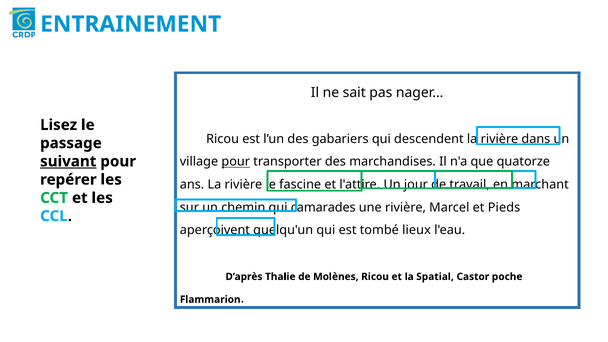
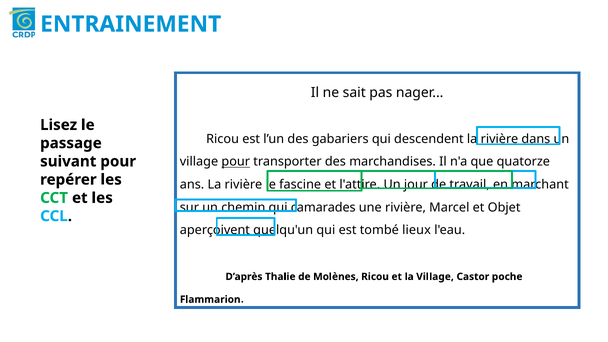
suivant underline: present -> none
Pieds: Pieds -> Objet
la Spatial: Spatial -> Village
